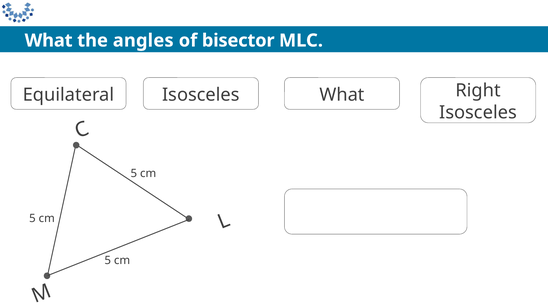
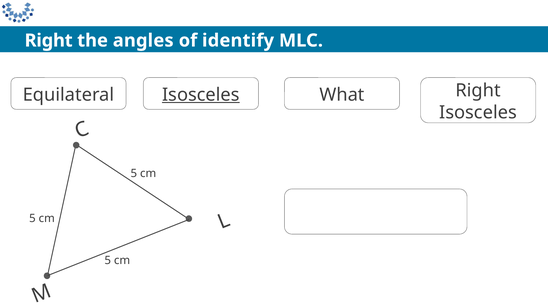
What at (49, 41): What -> Right
bisector: bisector -> identify
Isosceles at (201, 95) underline: none -> present
